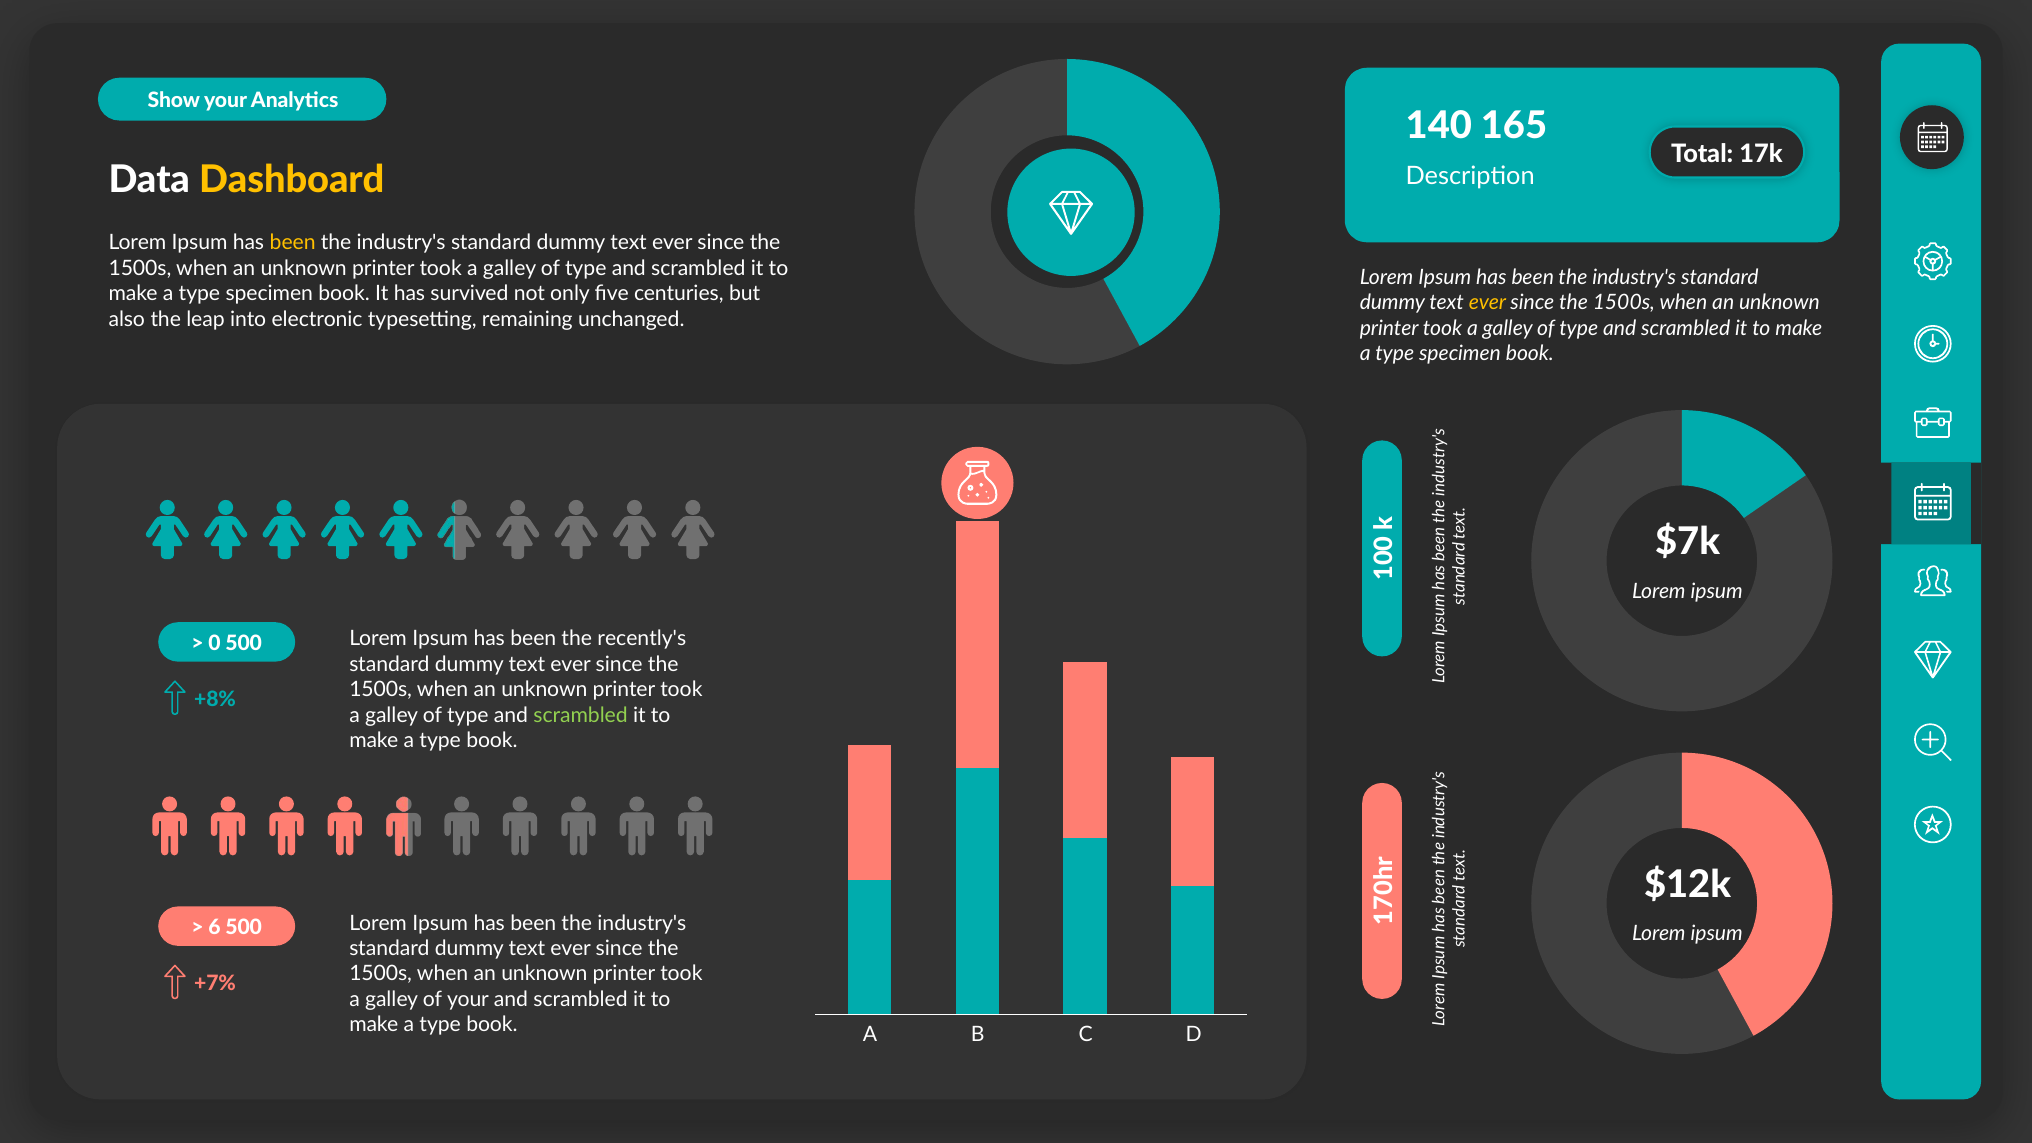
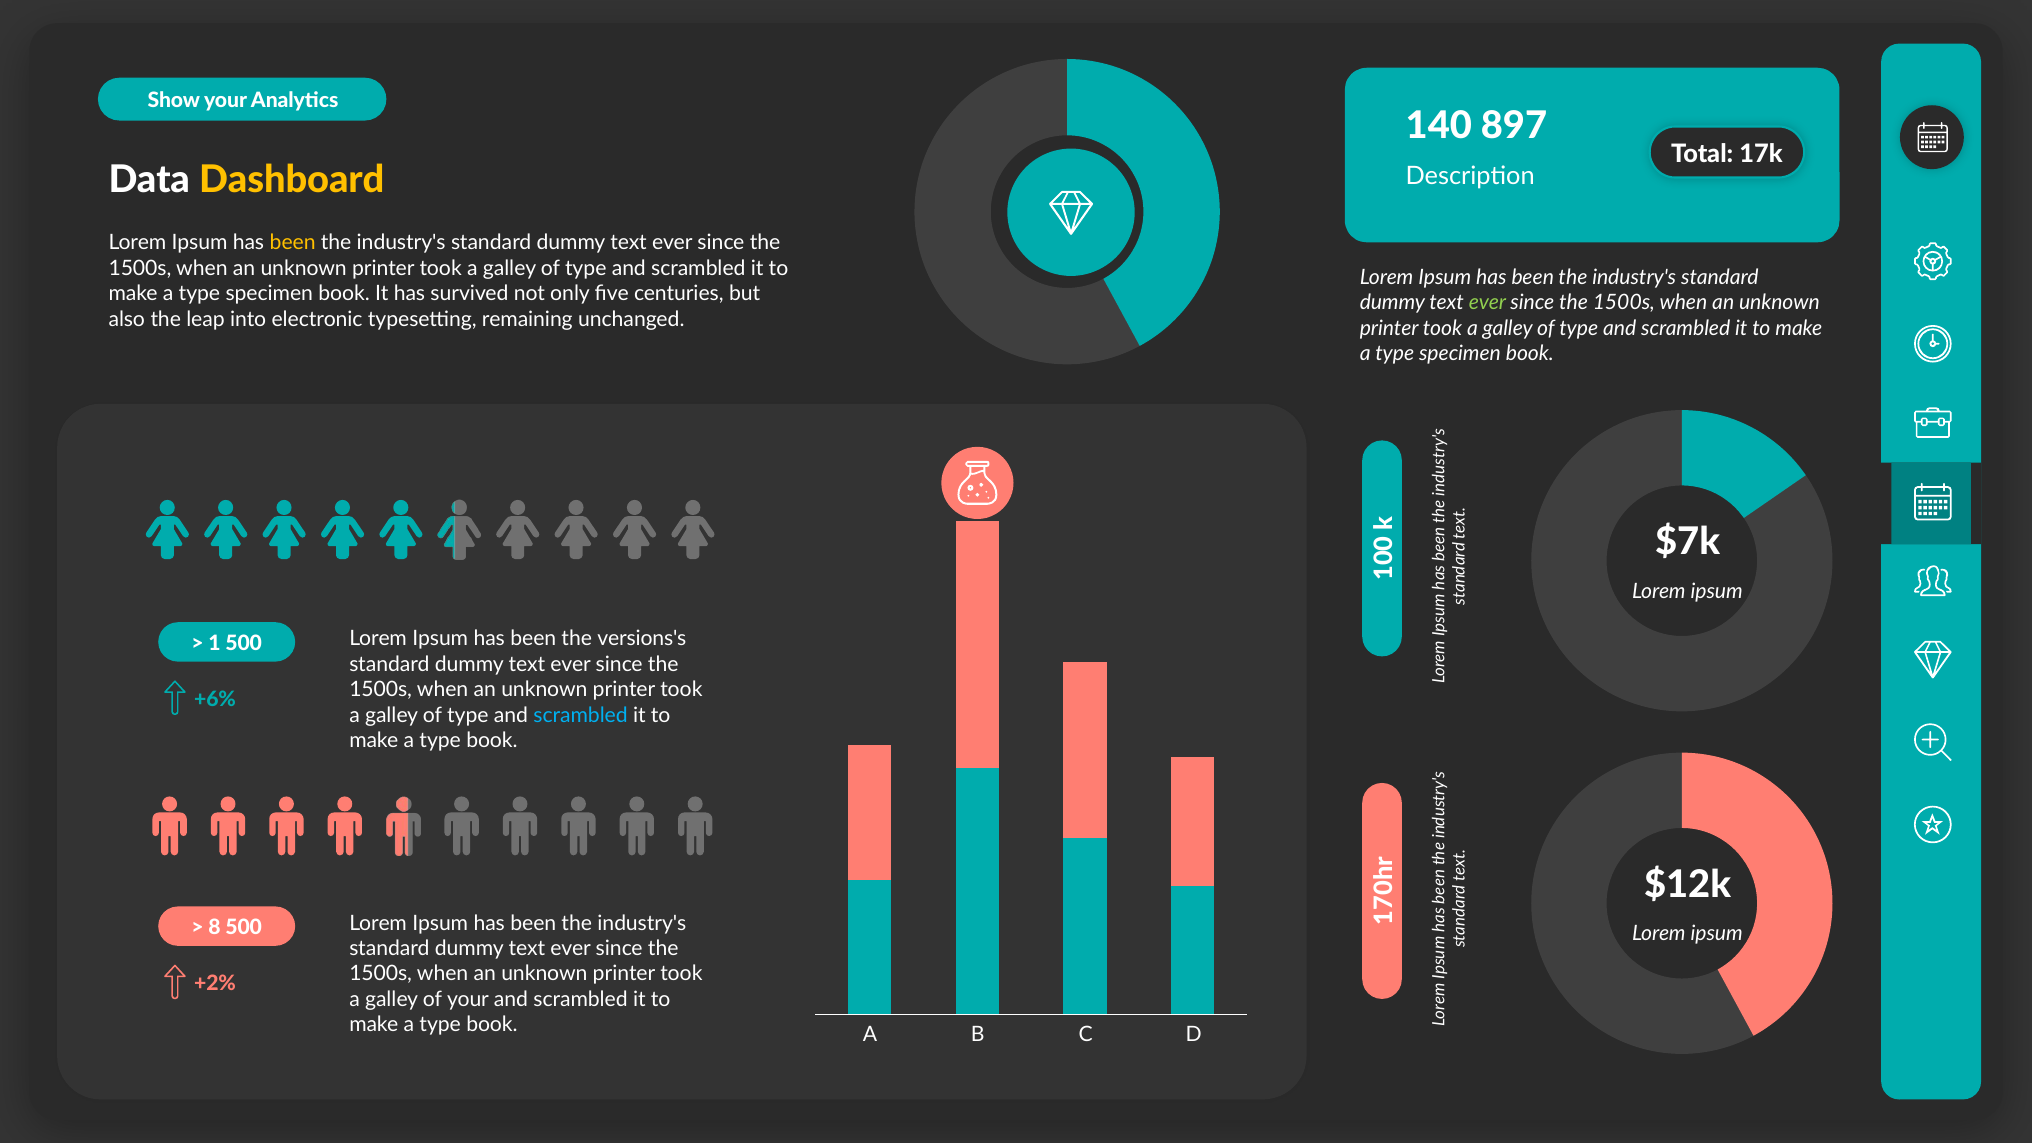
165: 165 -> 897
ever at (1487, 303) colour: yellow -> light green
recently's: recently's -> versions's
0 at (215, 643): 0 -> 1
+8%: +8% -> +6%
scrambled at (581, 715) colour: light green -> light blue
6: 6 -> 8
+7%: +7% -> +2%
